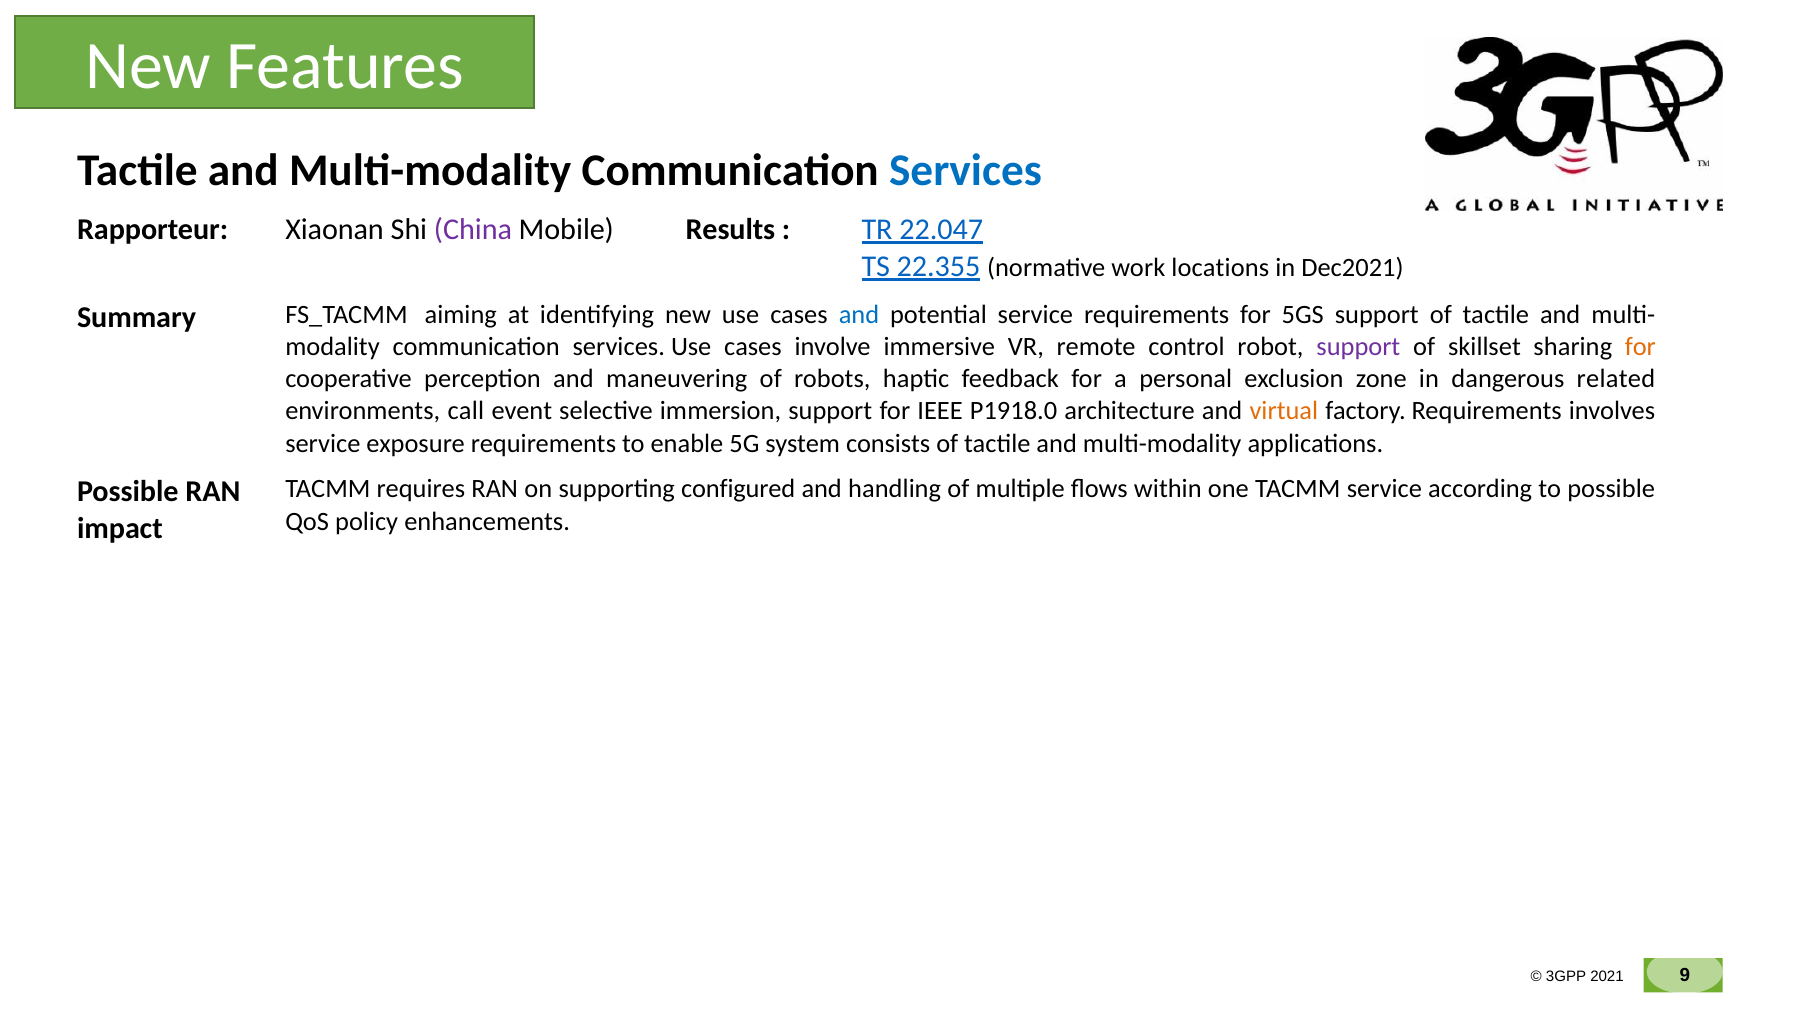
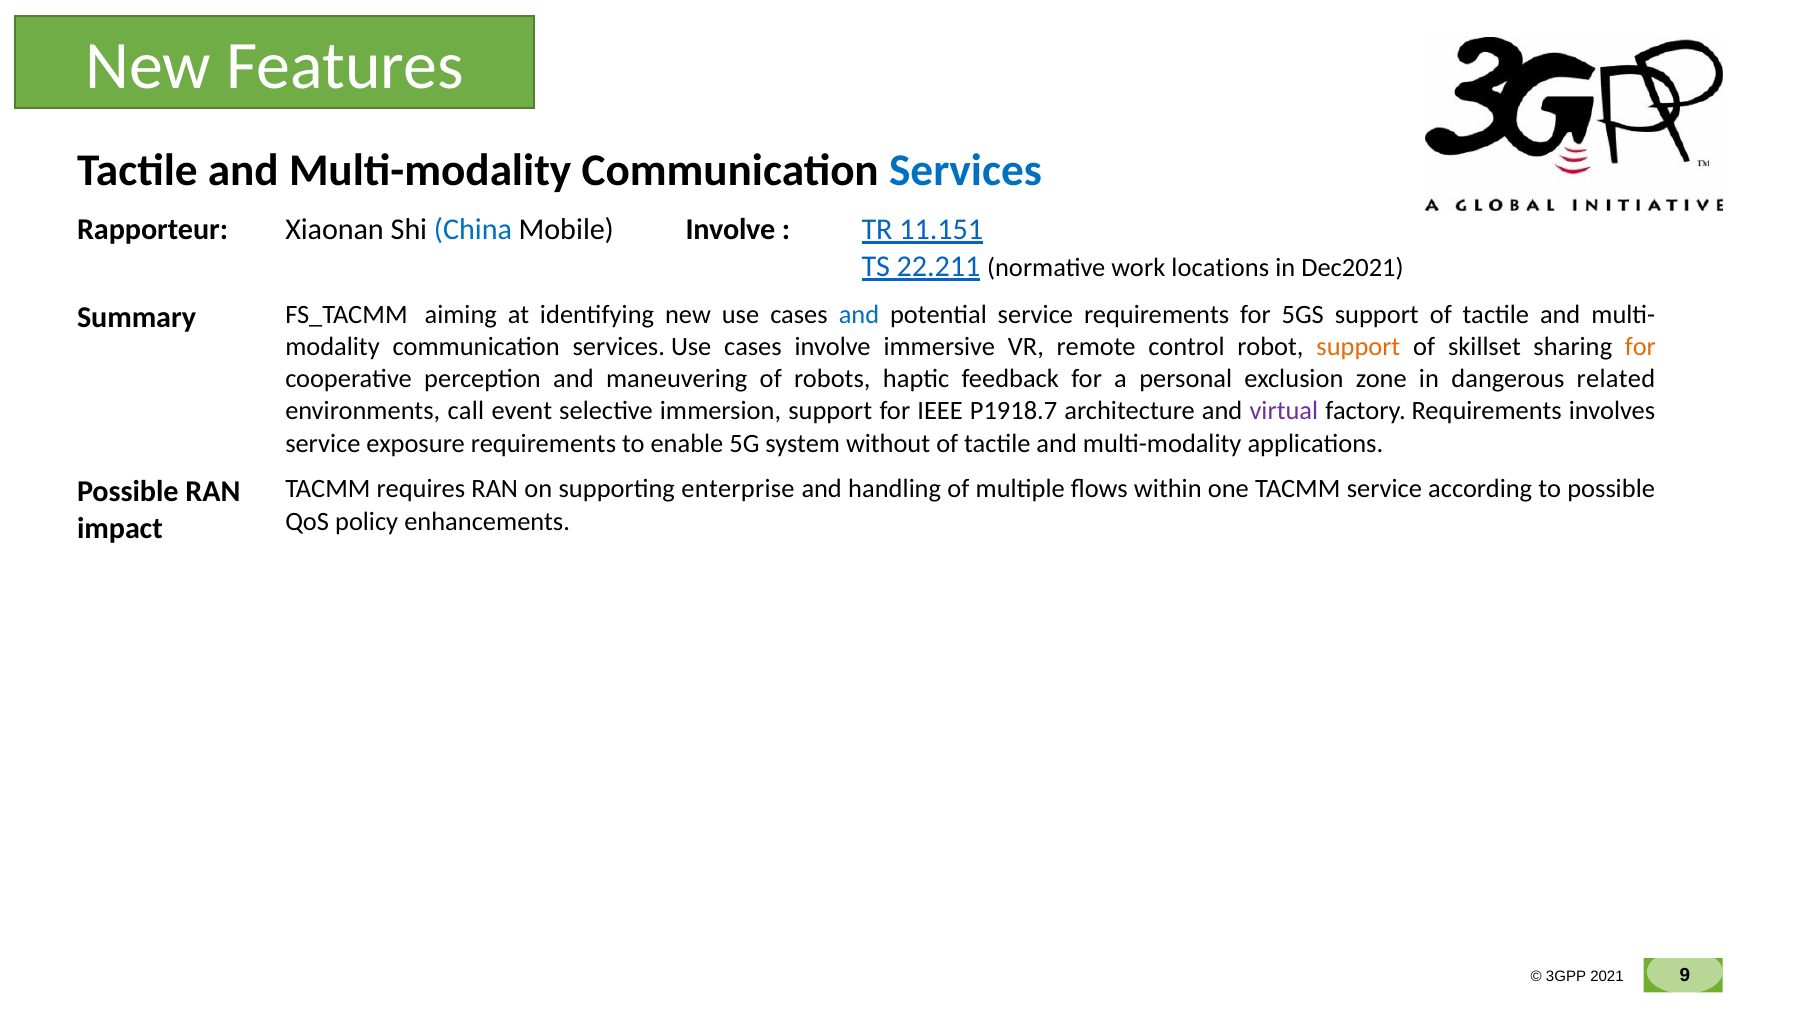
China colour: purple -> blue
Mobile Results: Results -> Involve
22.047: 22.047 -> 11.151
22.355: 22.355 -> 22.211
support at (1358, 347) colour: purple -> orange
P1918.0: P1918.0 -> P1918.7
virtual colour: orange -> purple
consists: consists -> without
configured: configured -> enterprise
